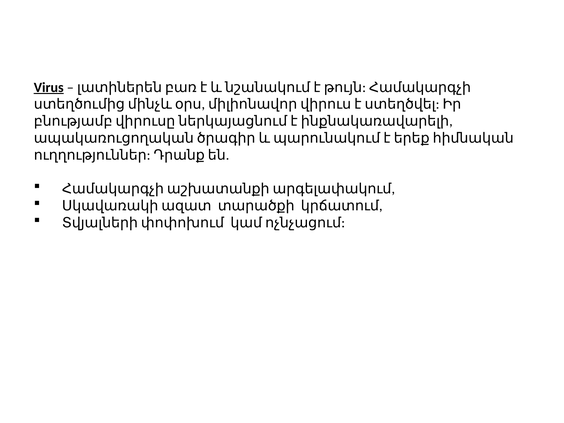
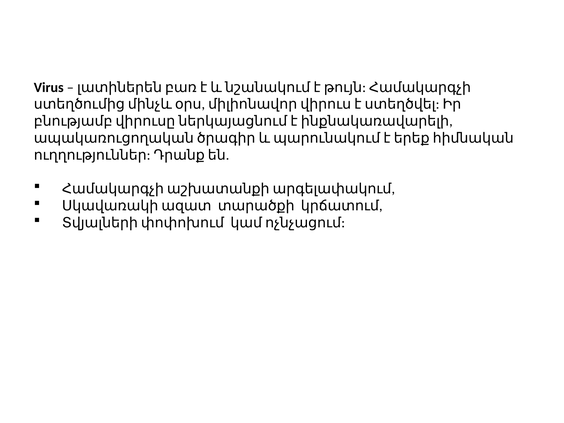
Virus underline: present -> none
